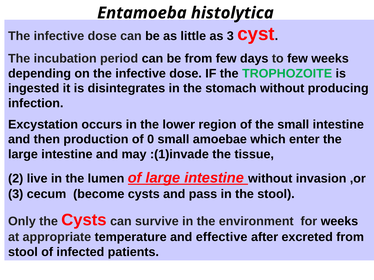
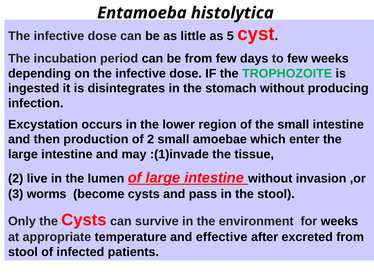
as 3: 3 -> 5
of 0: 0 -> 2
cecum: cecum -> worms
